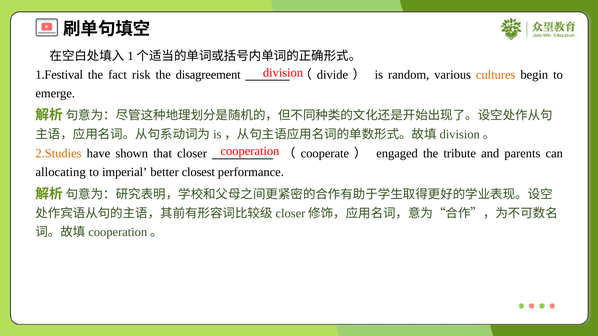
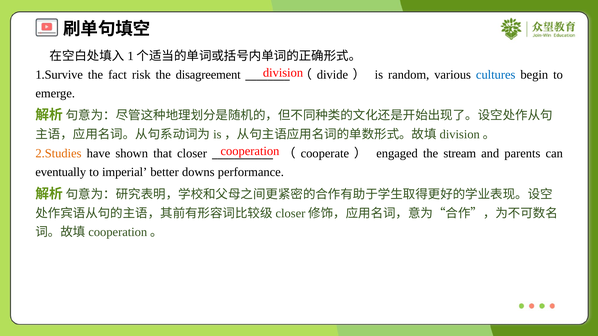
1.Festival: 1.Festival -> 1.Survive
cultures colour: orange -> blue
tribute: tribute -> stream
allocating: allocating -> eventually
closest: closest -> downs
